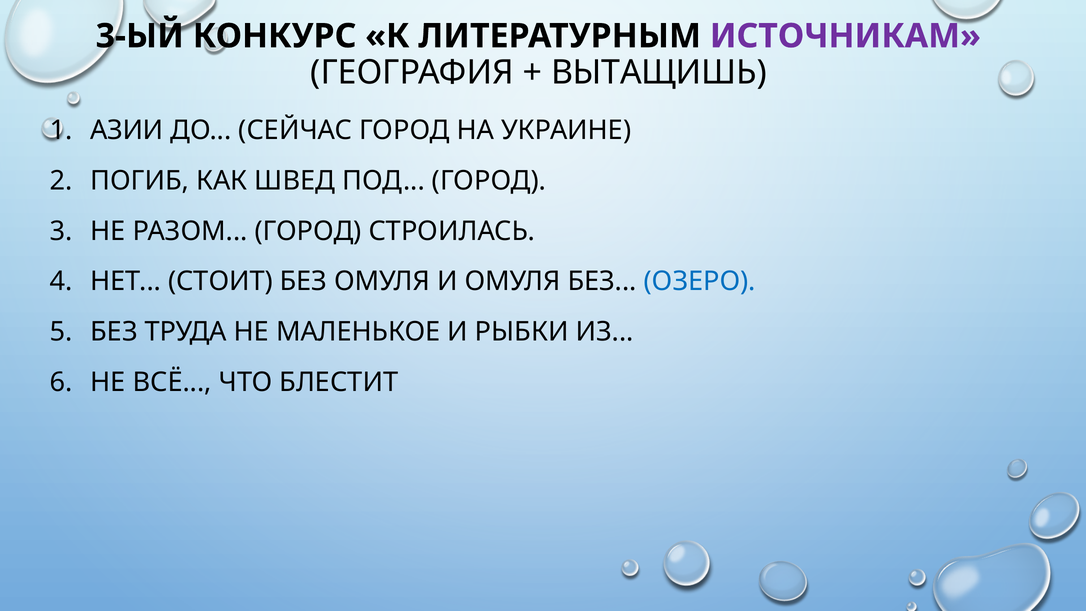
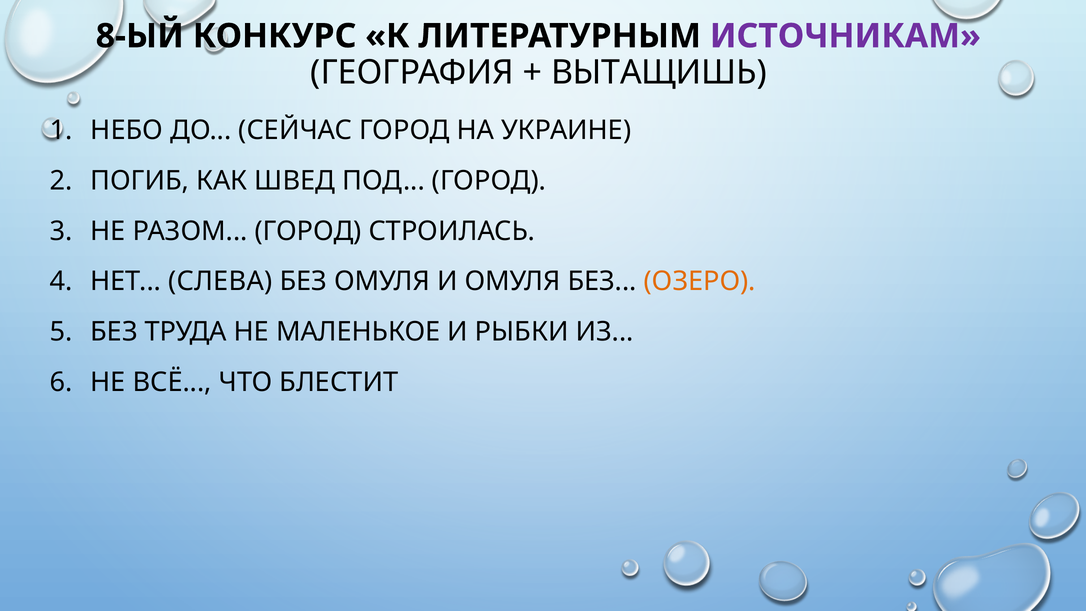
3-ЫЙ: 3-ЫЙ -> 8-ЫЙ
АЗИИ: АЗИИ -> НЕБО
СТОИТ: СТОИТ -> СЛЕВА
ОЗЕРО colour: blue -> orange
